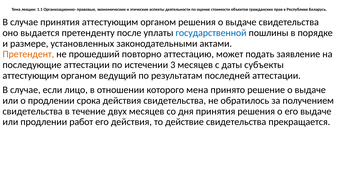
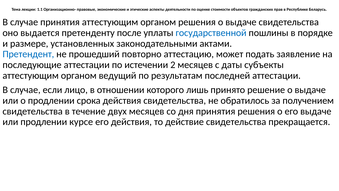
Претендент colour: orange -> blue
3: 3 -> 2
мена: мена -> лишь
работ: работ -> курсе
